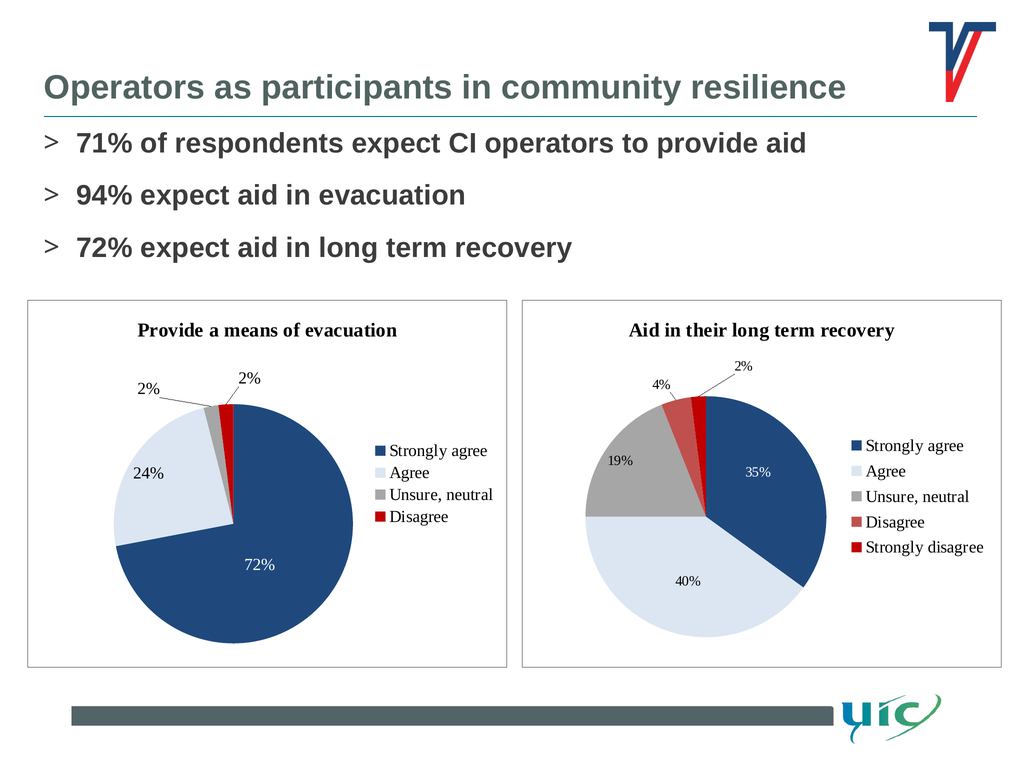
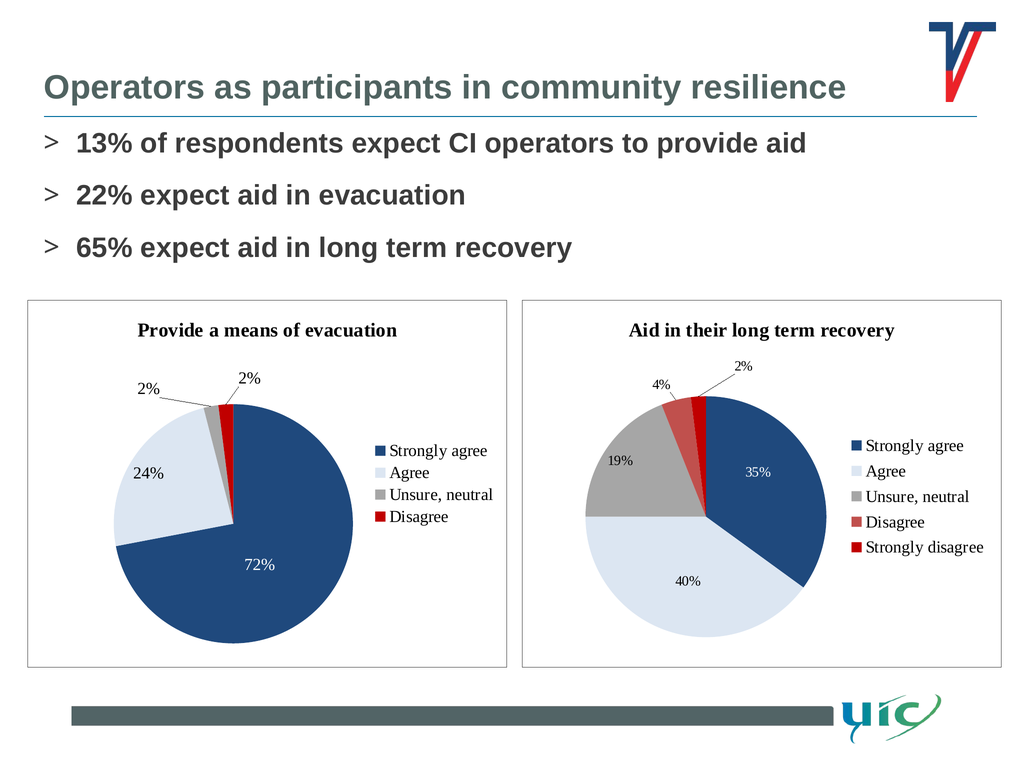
71%: 71% -> 13%
94%: 94% -> 22%
72% at (105, 248): 72% -> 65%
